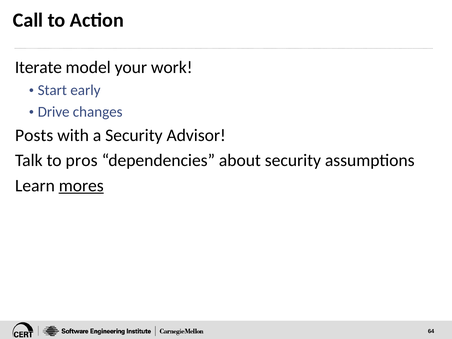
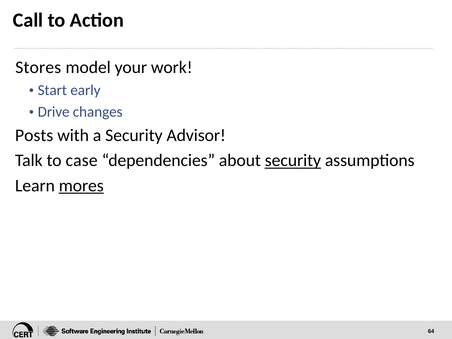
Iterate: Iterate -> Stores
pros: pros -> case
security at (293, 161) underline: none -> present
